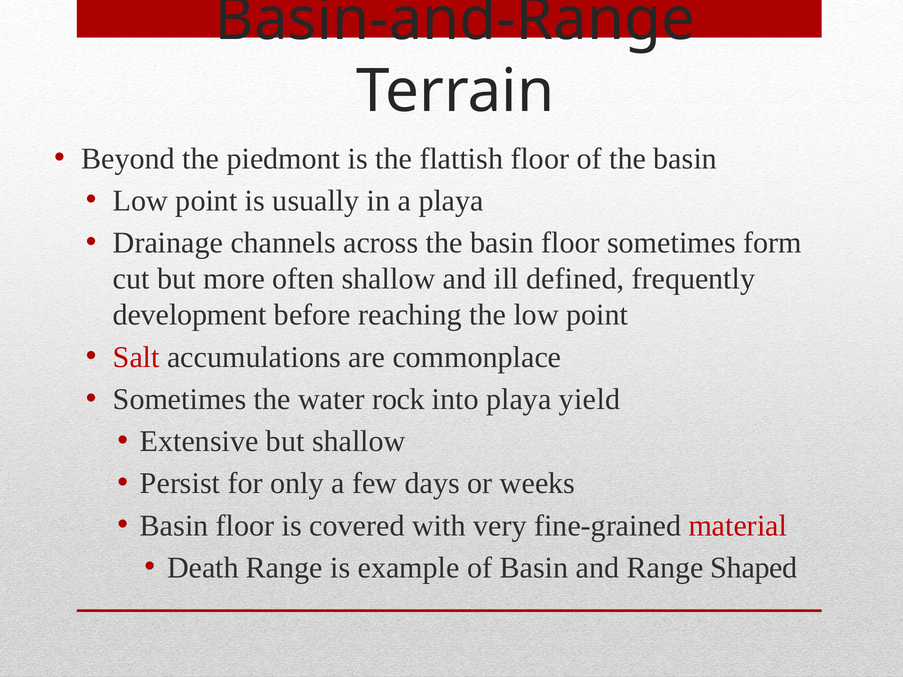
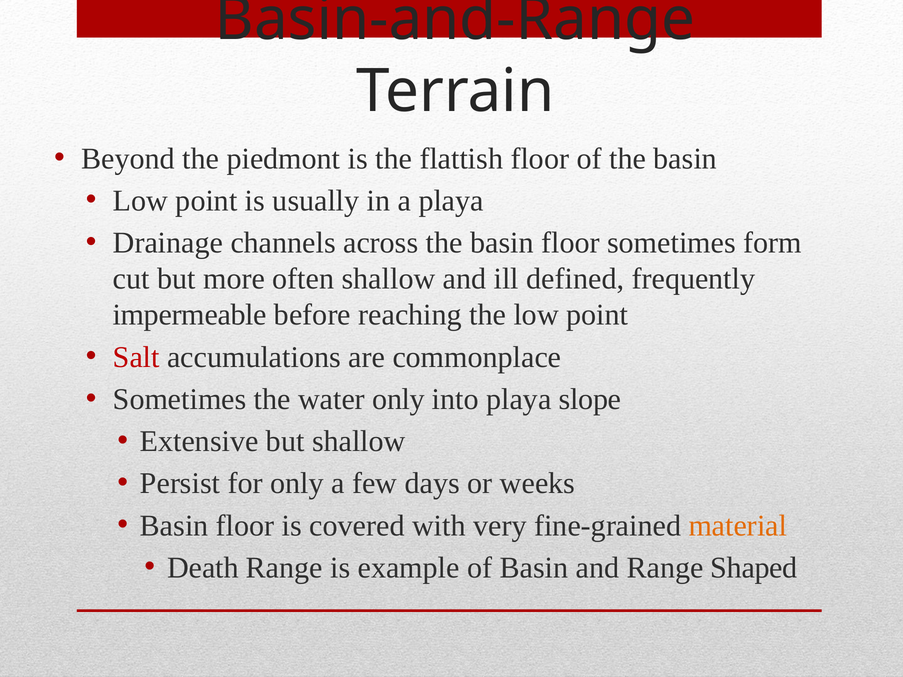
development: development -> impermeable
water rock: rock -> only
yield: yield -> slope
material colour: red -> orange
